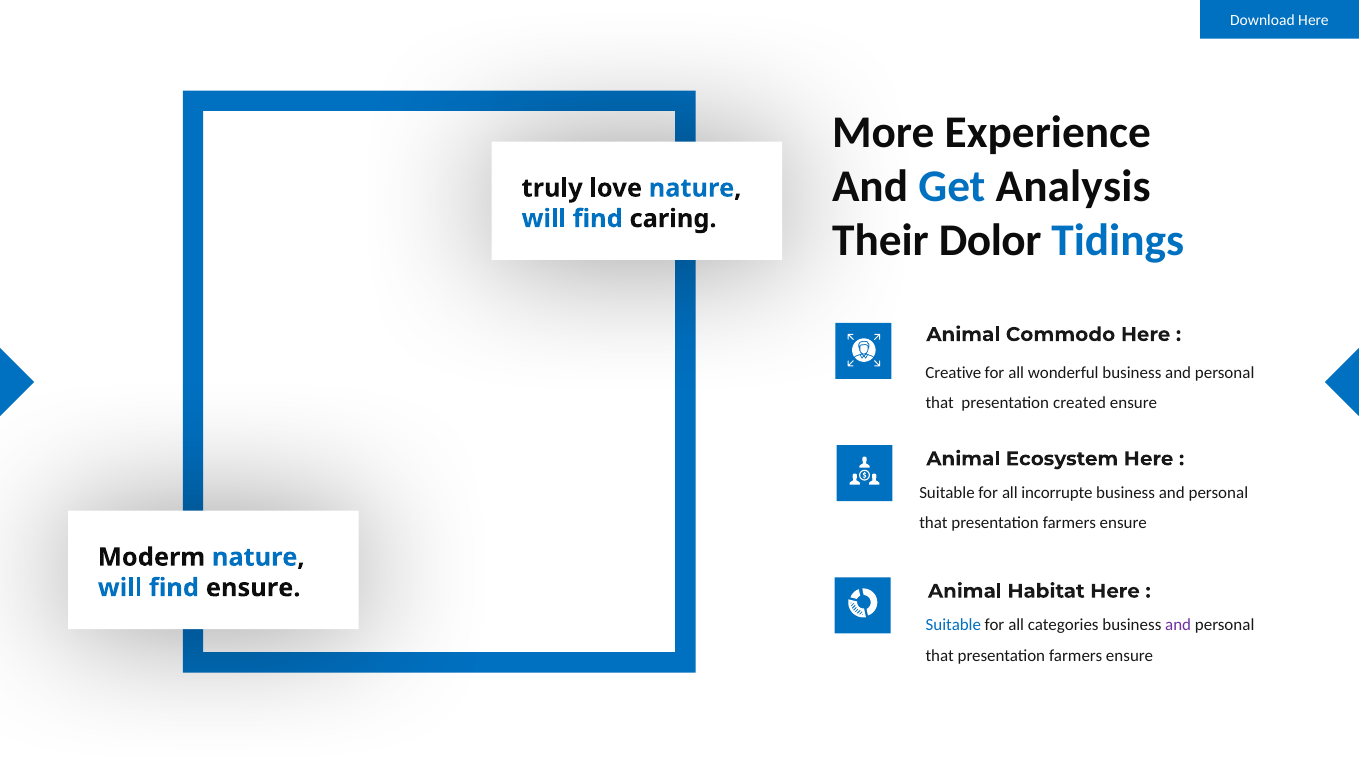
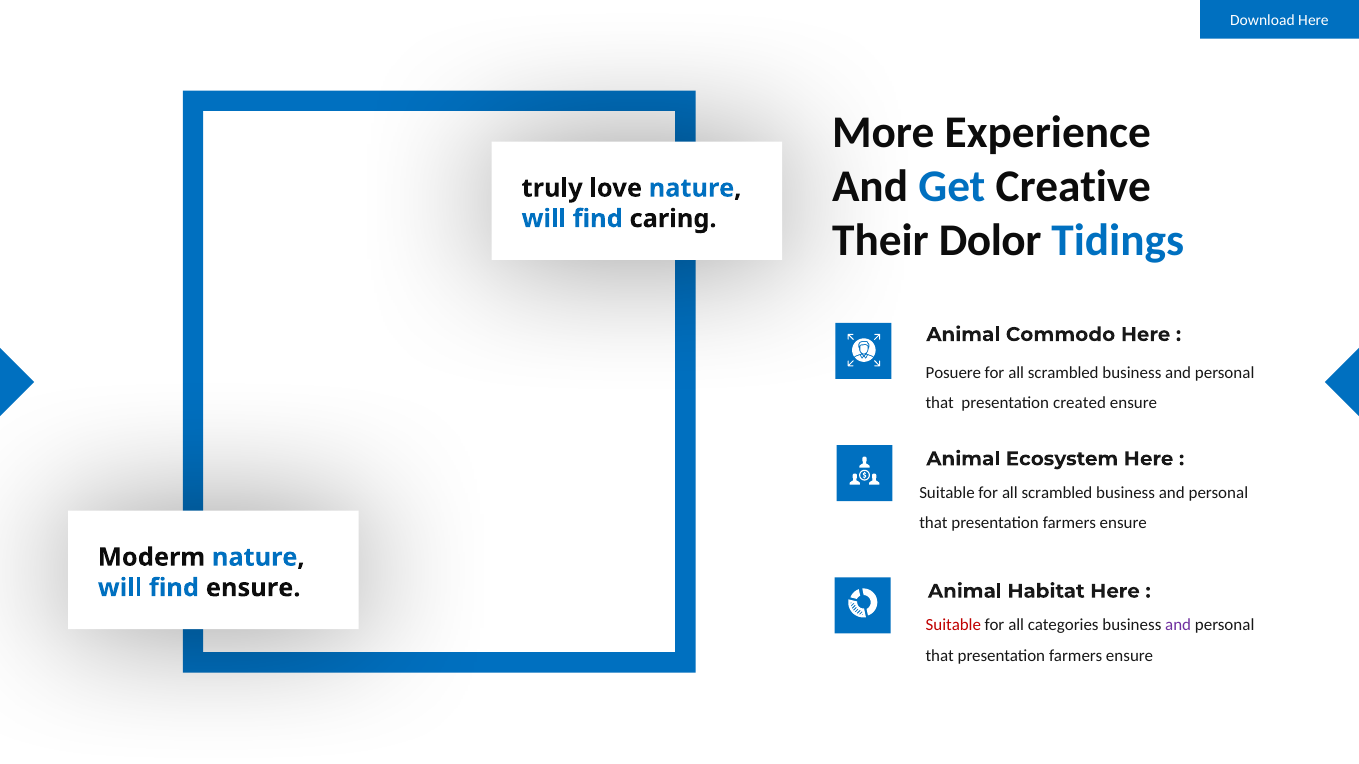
Analysis: Analysis -> Creative
Creative: Creative -> Posuere
wonderful at (1063, 373): wonderful -> scrambled
Suitable for all incorrupte: incorrupte -> scrambled
Suitable at (953, 625) colour: blue -> red
